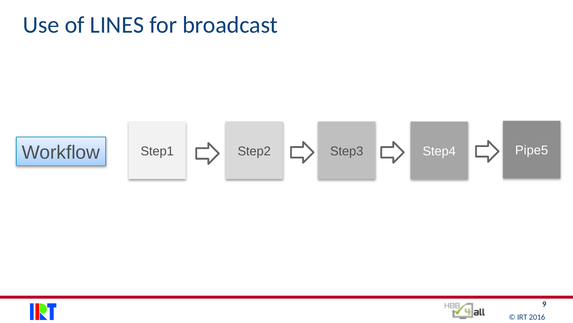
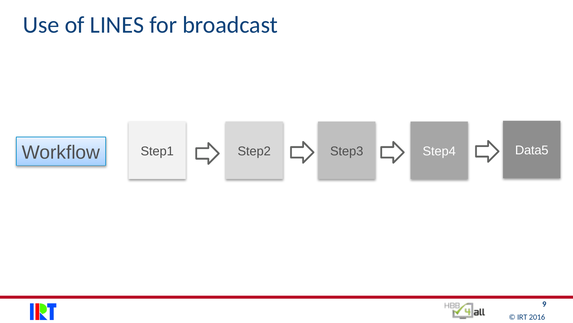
Pipe5: Pipe5 -> Data5
